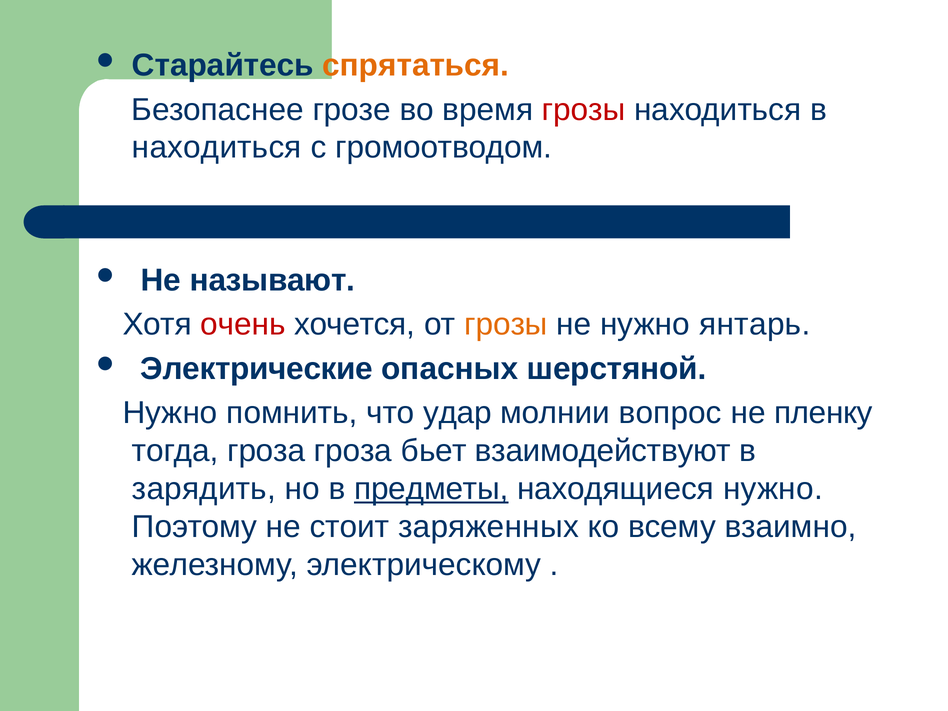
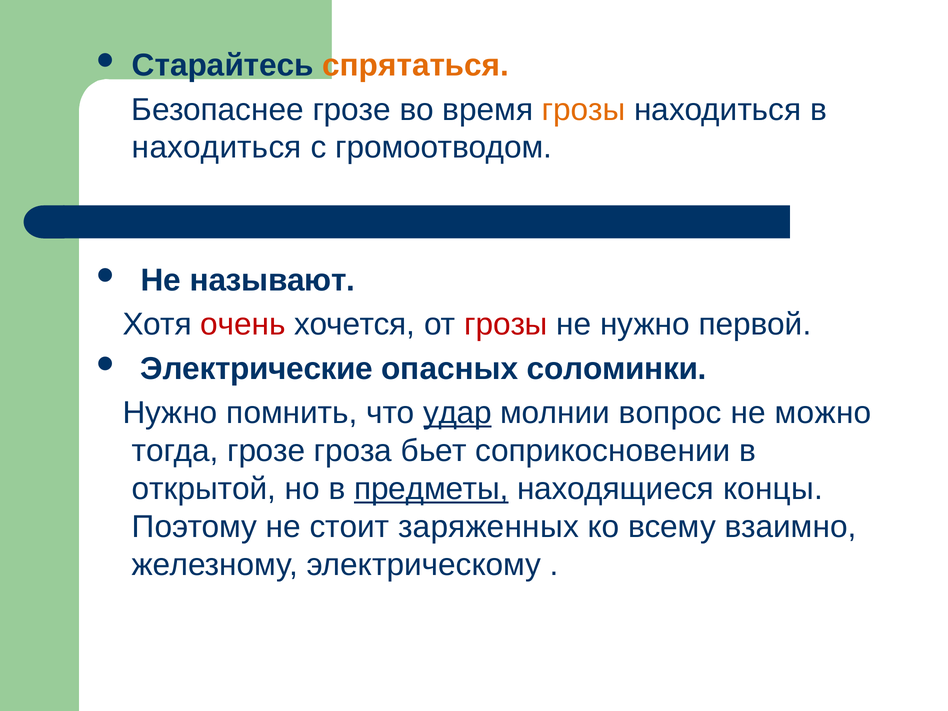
грозы at (584, 110) colour: red -> orange
грозы at (506, 324) colour: orange -> red
янтарь: янтарь -> первой
шерстяной: шерстяной -> соломинки
удар underline: none -> present
пленку: пленку -> можно
тогда гроза: гроза -> грозе
взаимодействуют: взаимодействуют -> соприкосновении
зарядить: зарядить -> открытой
находящиеся нужно: нужно -> концы
